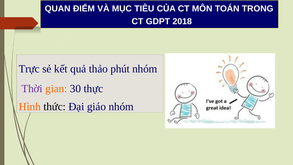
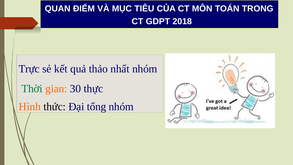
phút: phút -> nhất
Thời colour: purple -> green
giáo: giáo -> tổng
